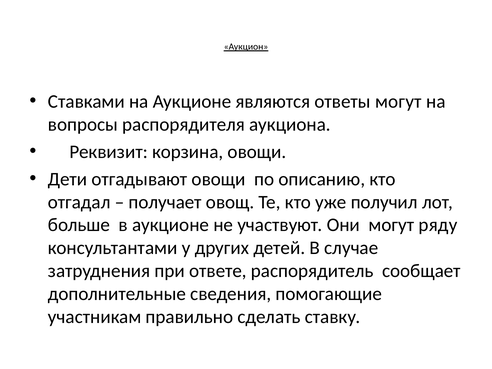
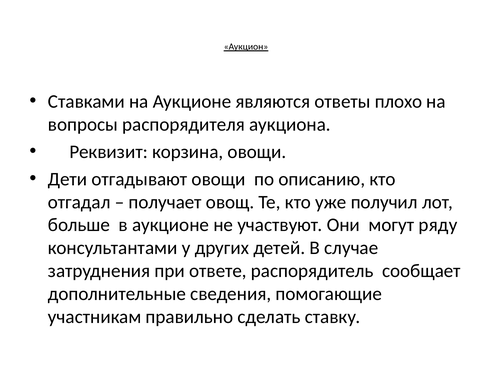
ответы могут: могут -> плохо
